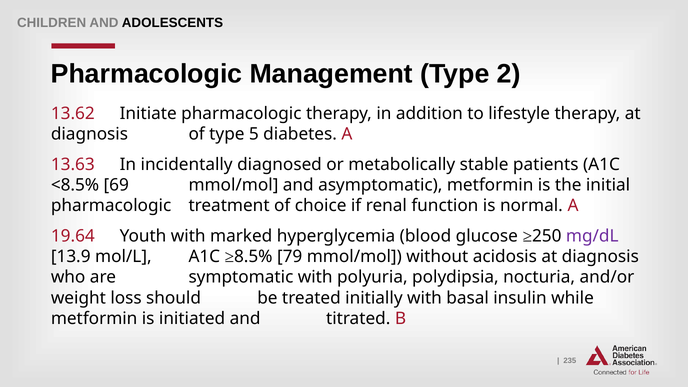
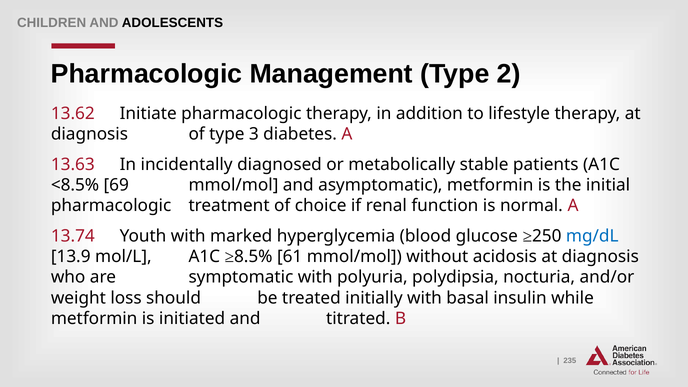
5: 5 -> 3
19.64: 19.64 -> 13.74
mg/dL colour: purple -> blue
79: 79 -> 61
